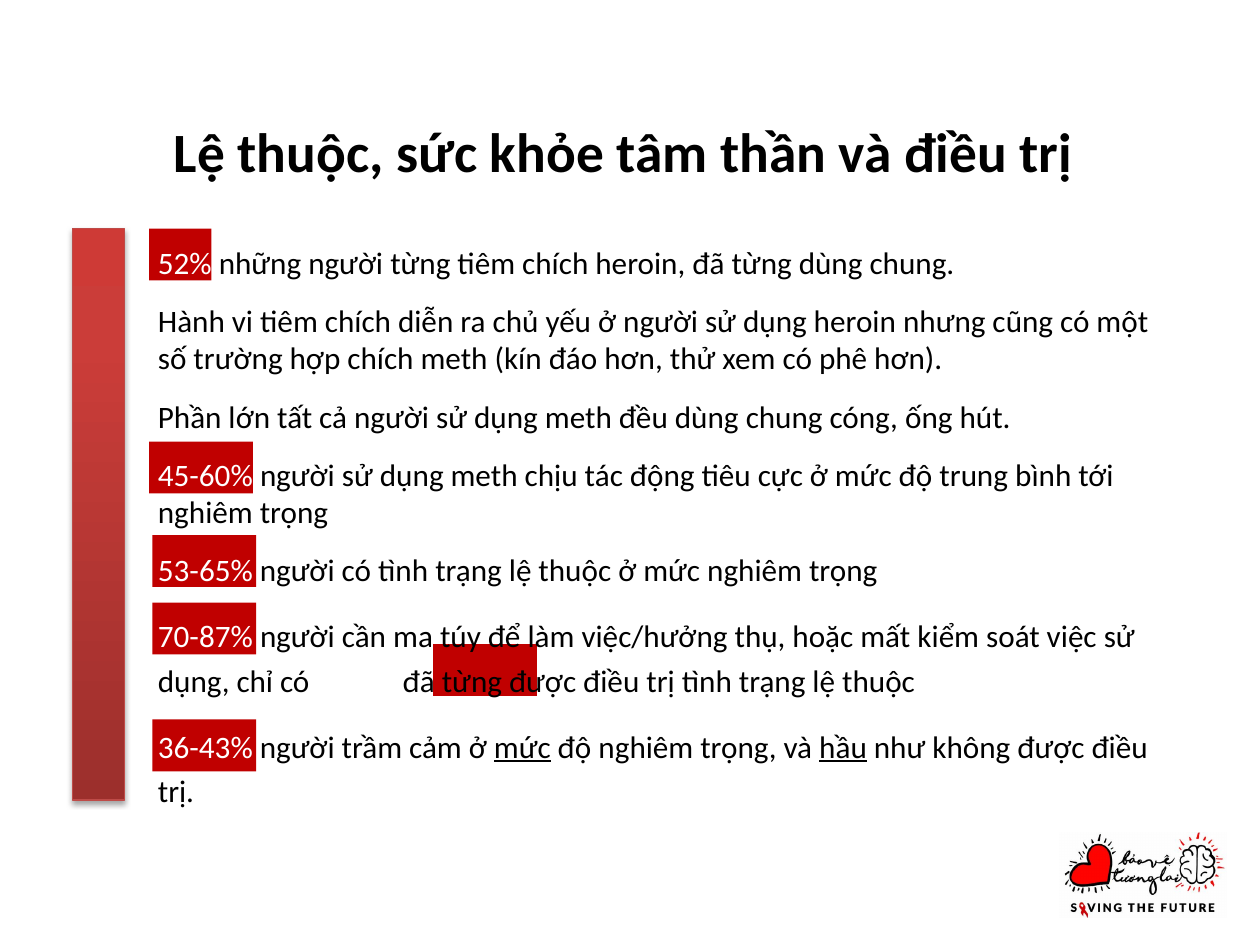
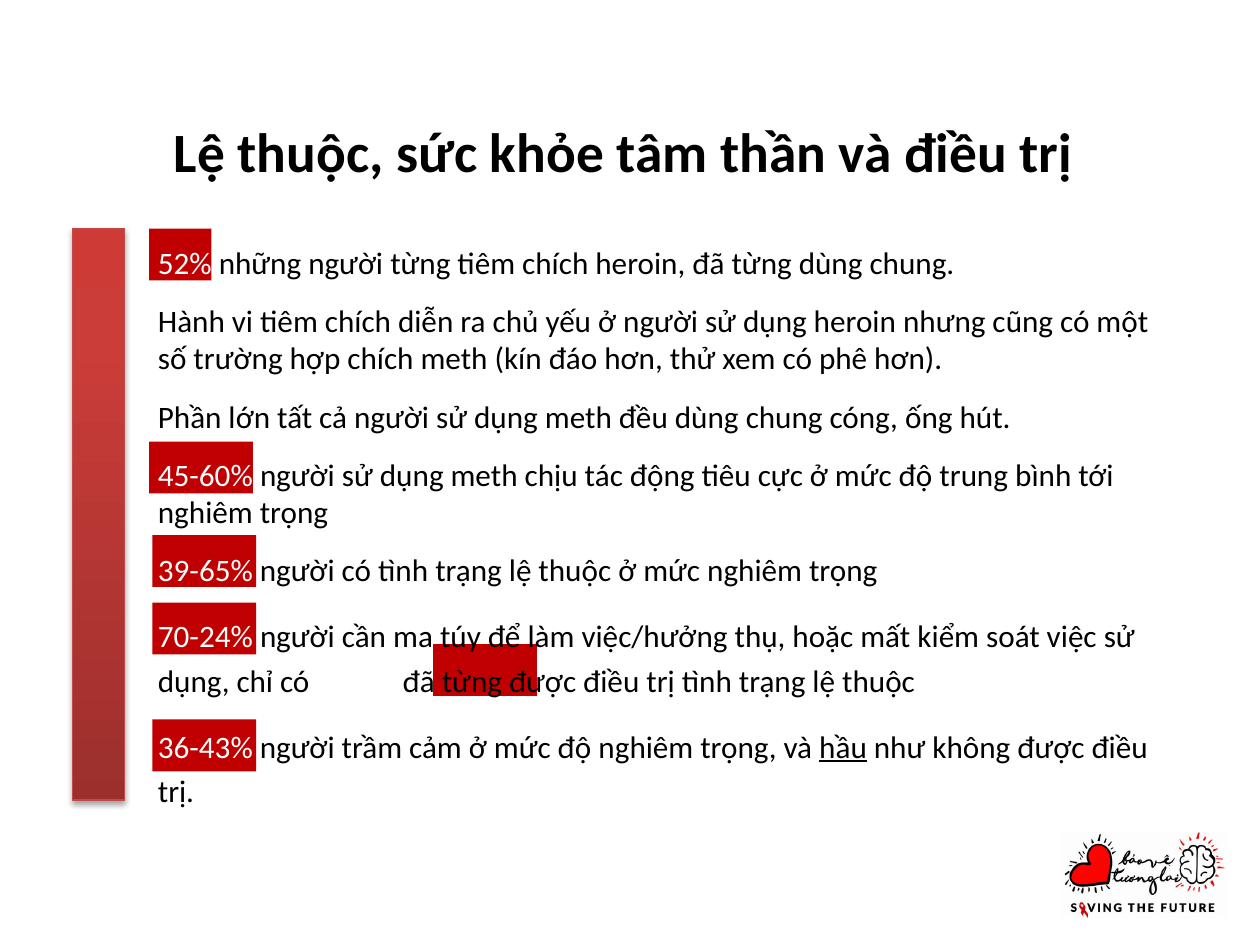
53-65%: 53-65% -> 39-65%
70-87%: 70-87% -> 70-24%
mức at (522, 748) underline: present -> none
